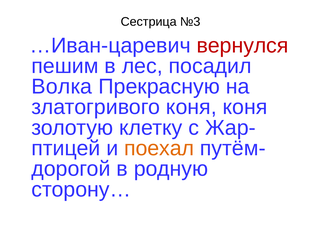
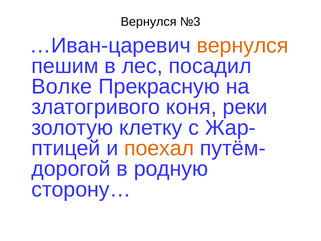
Сестрица at (149, 22): Сестрица -> Вернулся
вернулся at (243, 45) colour: red -> orange
Волка: Волка -> Волке
коня коня: коня -> реки
